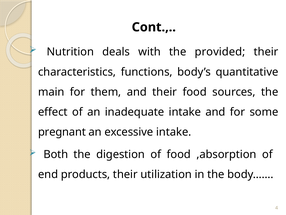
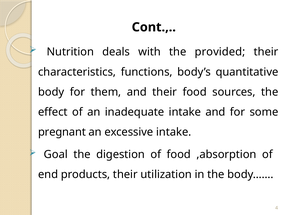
main: main -> body
Both: Both -> Goal
